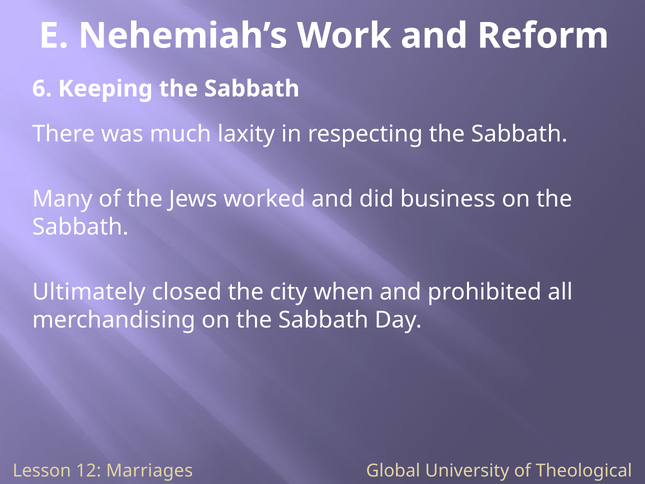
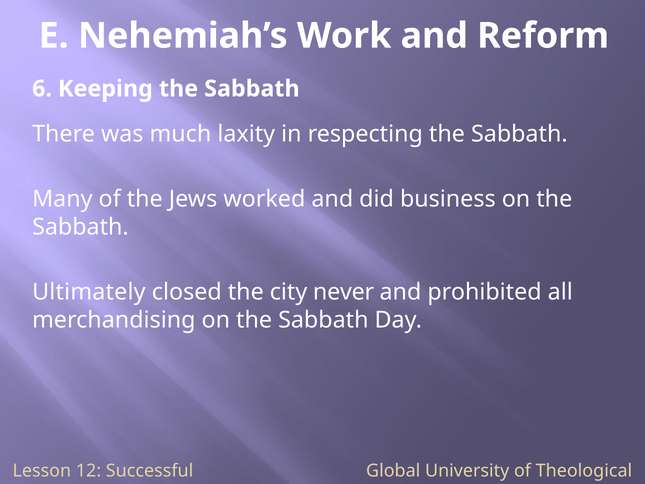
when: when -> never
Marriages: Marriages -> Successful
